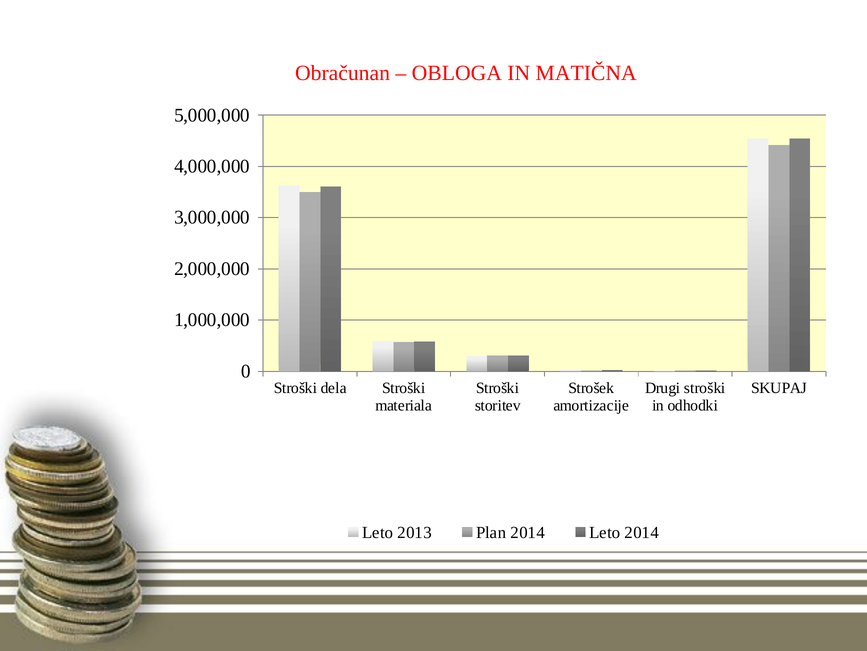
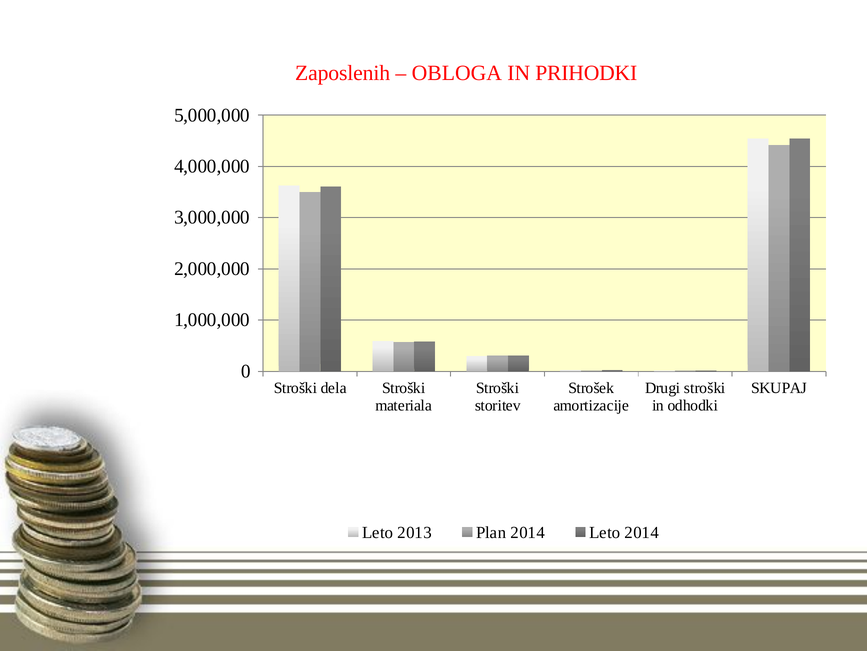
Obračunan: Obračunan -> Zaposlenih
MATIČNA: MATIČNA -> PRIHODKI
